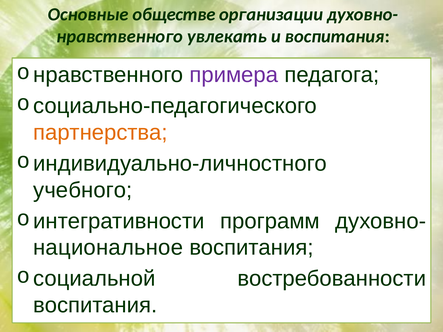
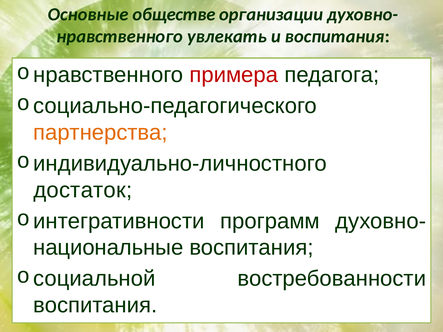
примера colour: purple -> red
учебного: учебного -> достаток
национальное: национальное -> национальные
